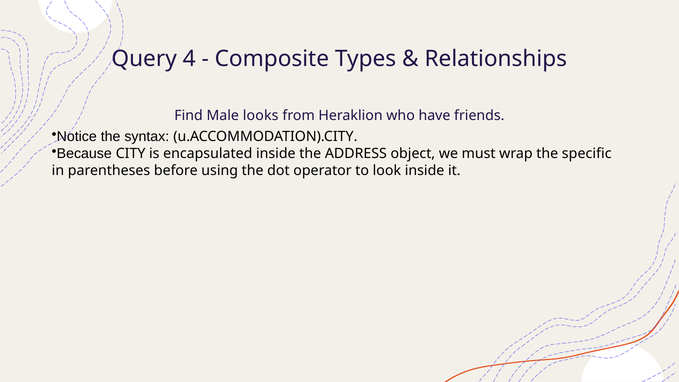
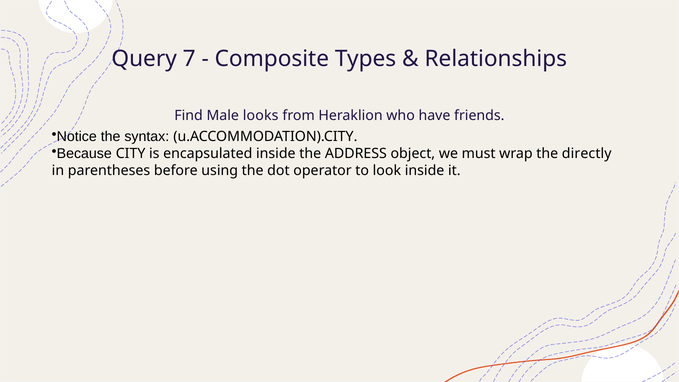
4: 4 -> 7
specific: specific -> directly
